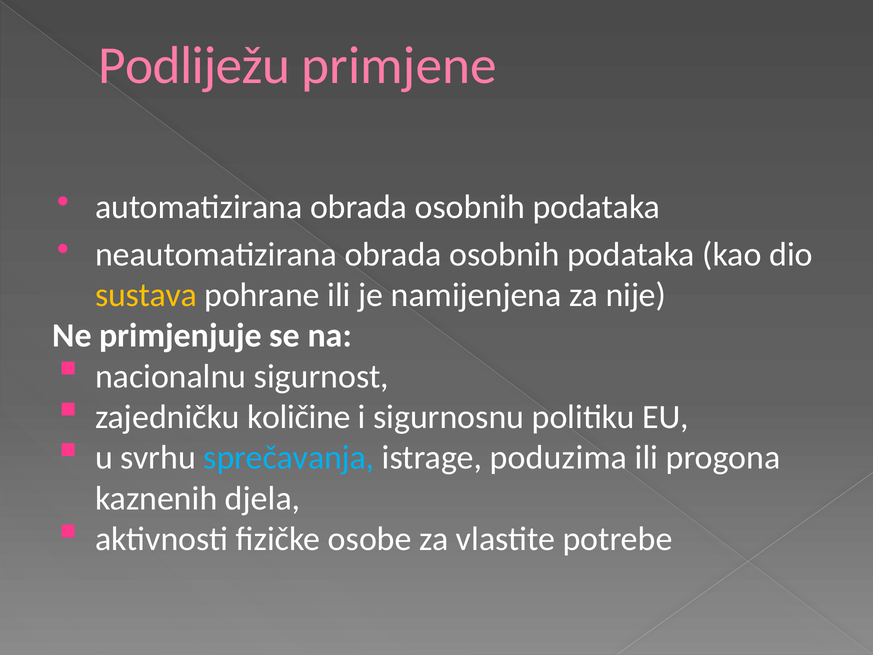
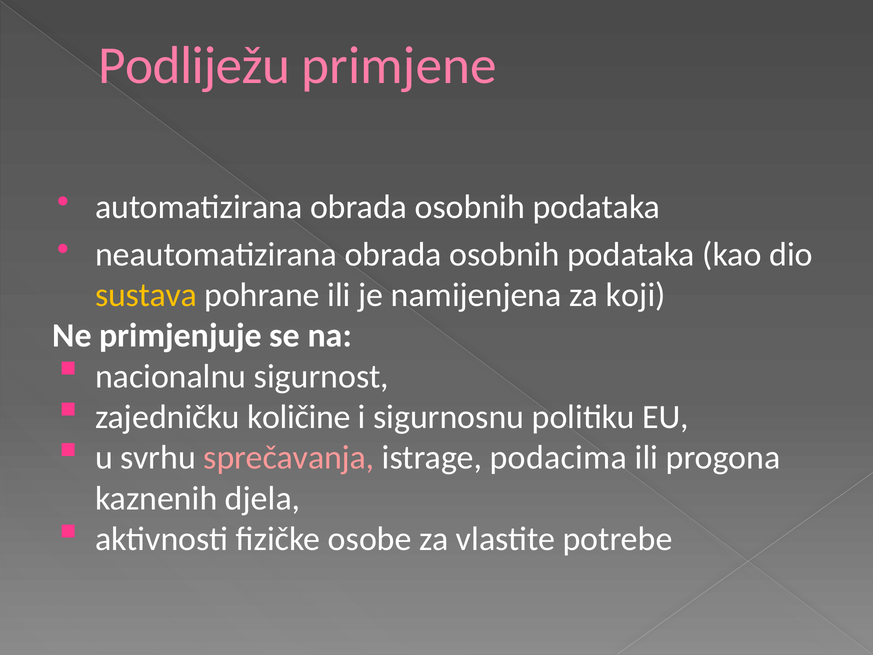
nije: nije -> koji
sprečavanja colour: light blue -> pink
poduzima: poduzima -> podacima
